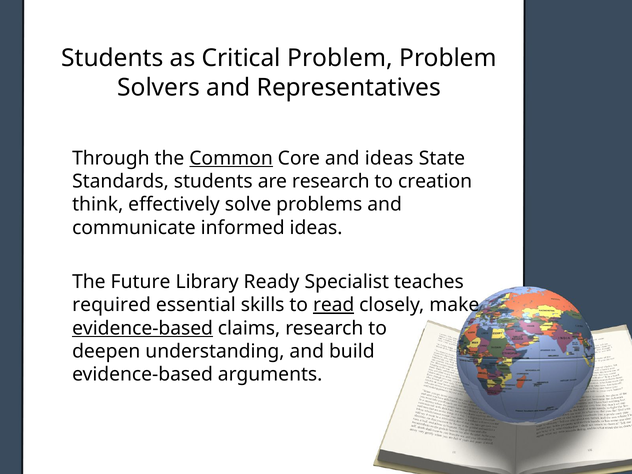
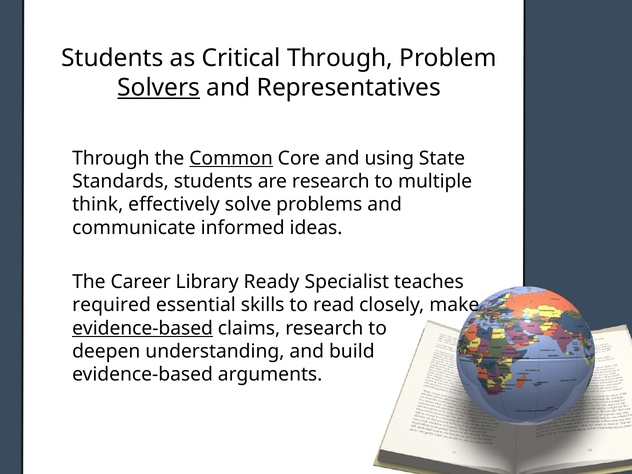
Critical Problem: Problem -> Through
Solvers underline: none -> present
and ideas: ideas -> using
creation: creation -> multiple
Future: Future -> Career
read underline: present -> none
